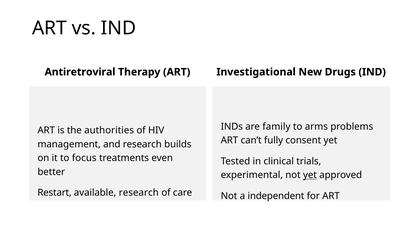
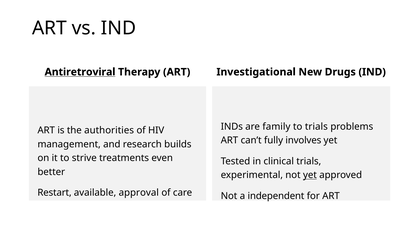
Antiretroviral underline: none -> present
to arms: arms -> trials
consent: consent -> involves
focus: focus -> strive
available research: research -> approval
